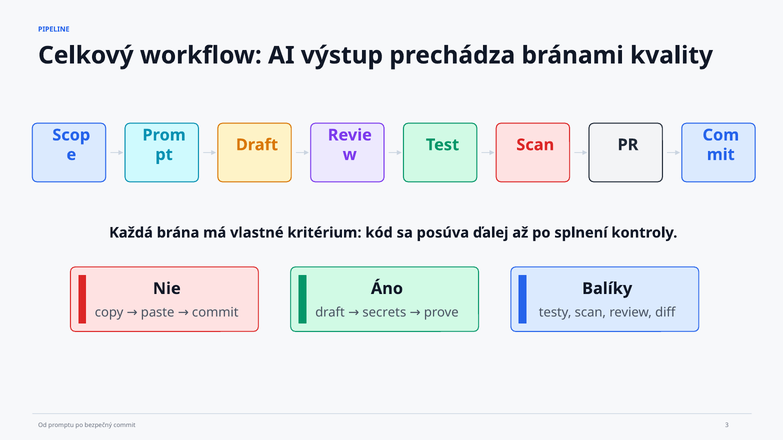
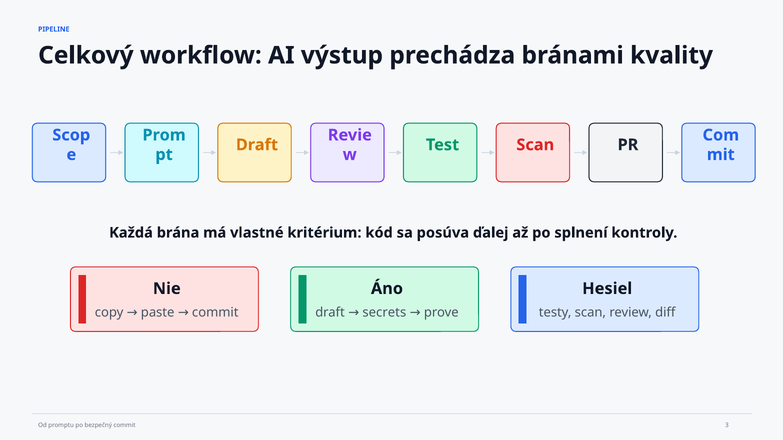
Balíky: Balíky -> Hesiel
